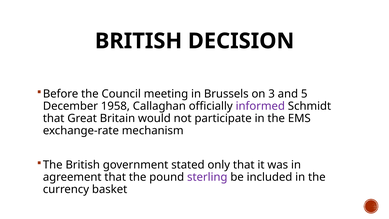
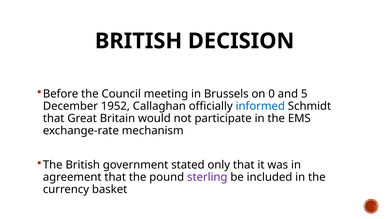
3: 3 -> 0
1958: 1958 -> 1952
informed colour: purple -> blue
